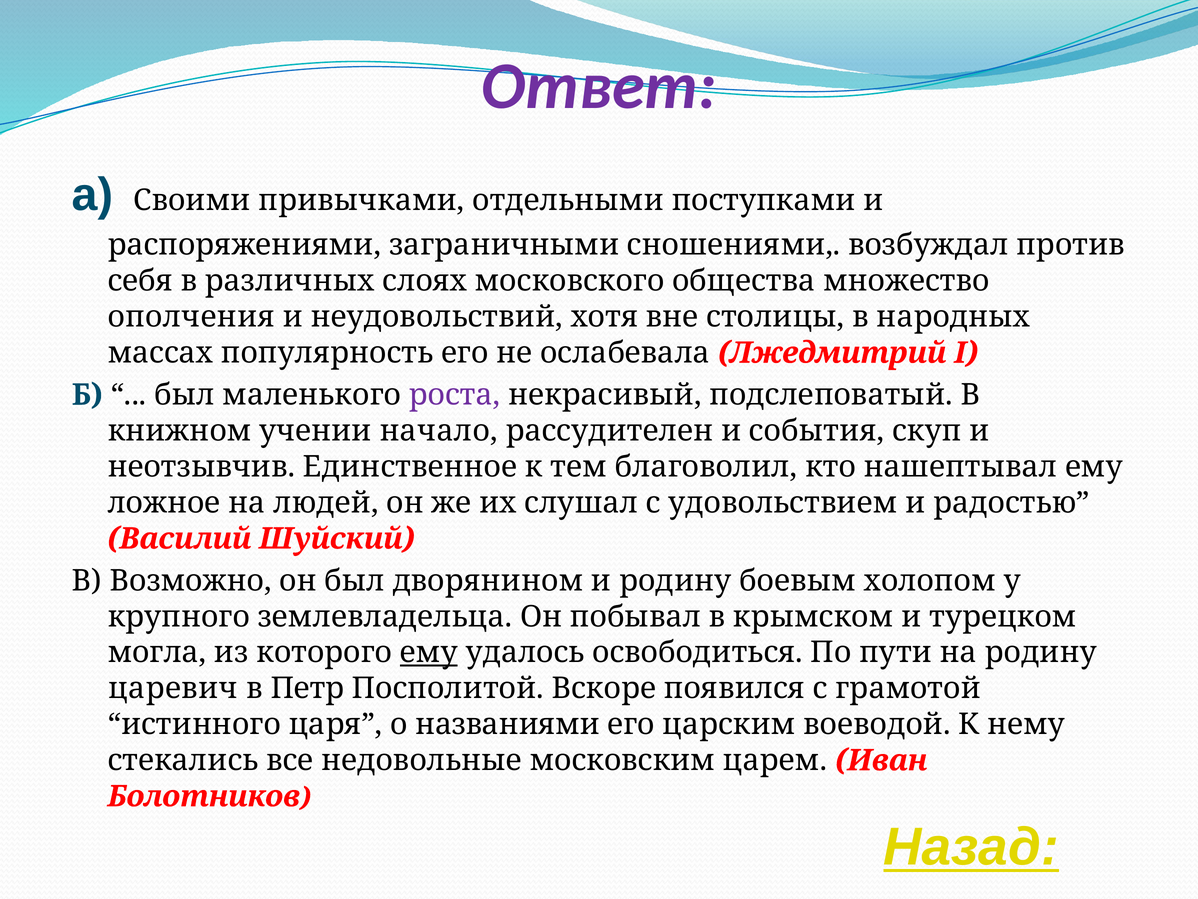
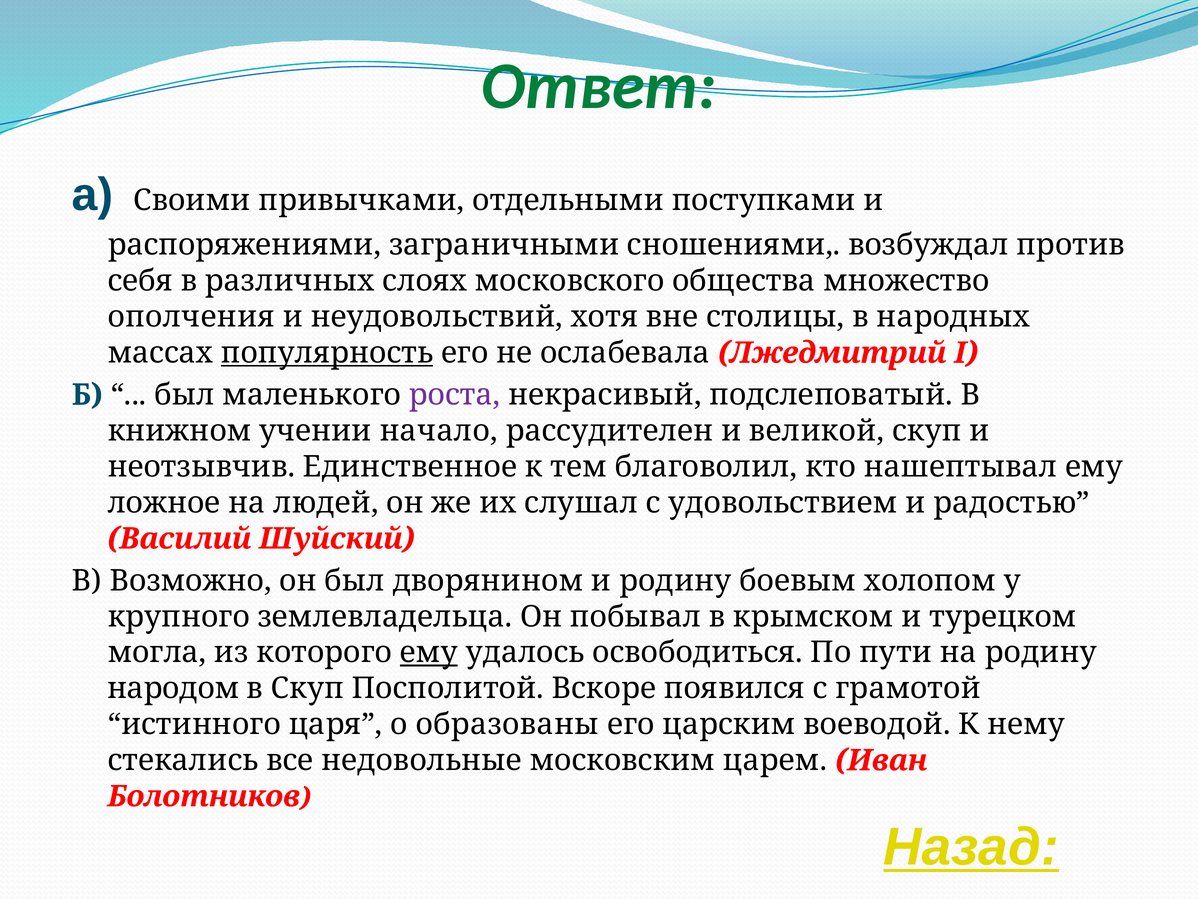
Ответ colour: purple -> green
популярность underline: none -> present
события: события -> великой
царевич: царевич -> народом
в Петр: Петр -> Скуп
названиями: названиями -> образованы
